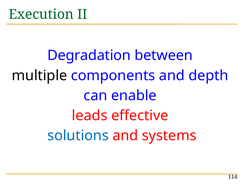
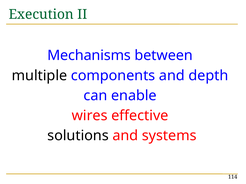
Degradation: Degradation -> Mechanisms
leads: leads -> wires
solutions colour: blue -> black
